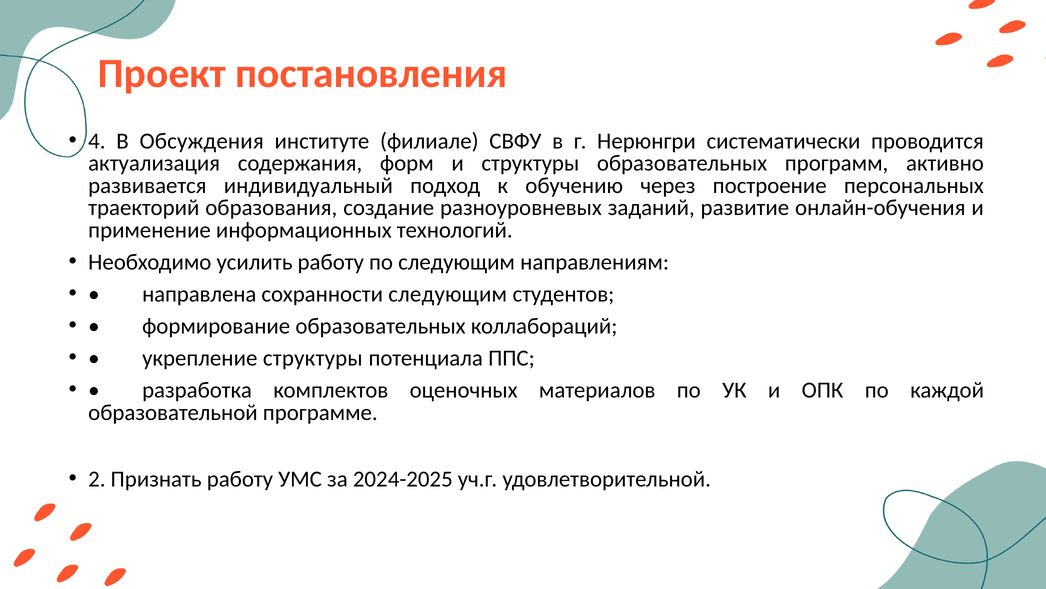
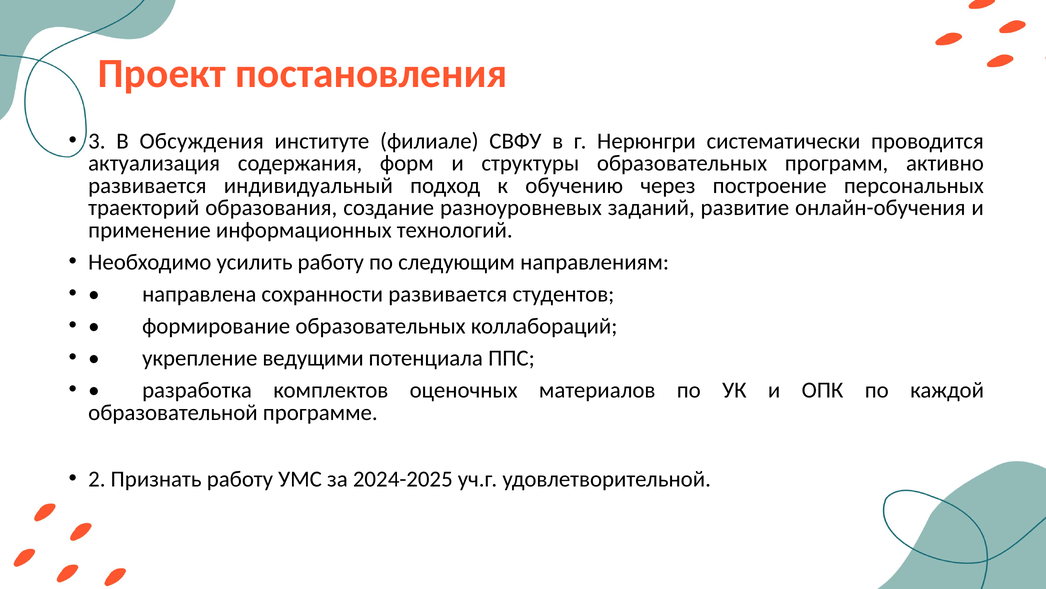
4: 4 -> 3
сохранности следующим: следующим -> развивается
укрепление структуры: структуры -> ведущими
